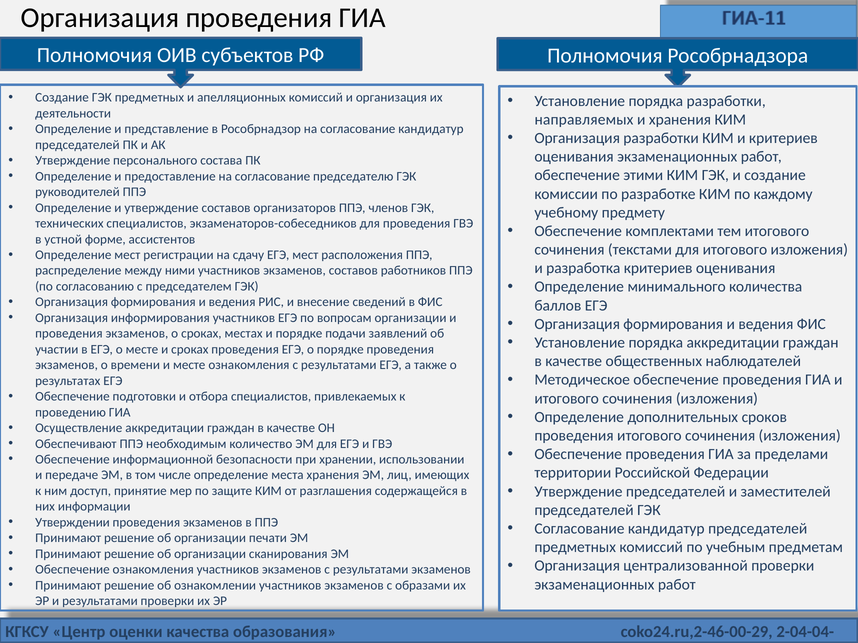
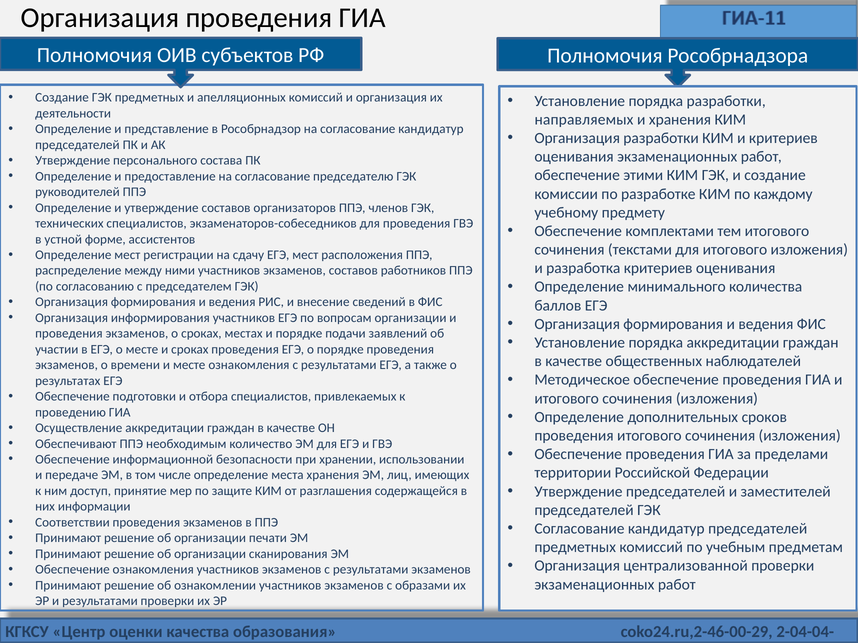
Утверждении: Утверждении -> Соответствии
